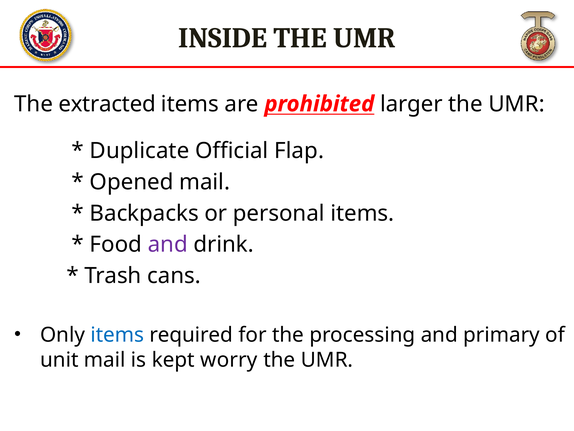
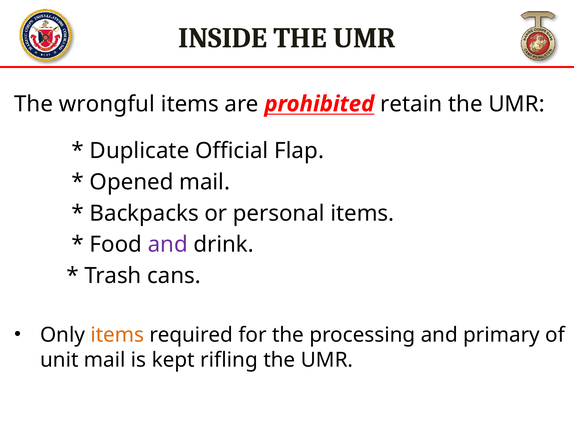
extracted: extracted -> wrongful
larger: larger -> retain
items at (117, 334) colour: blue -> orange
worry: worry -> rifling
